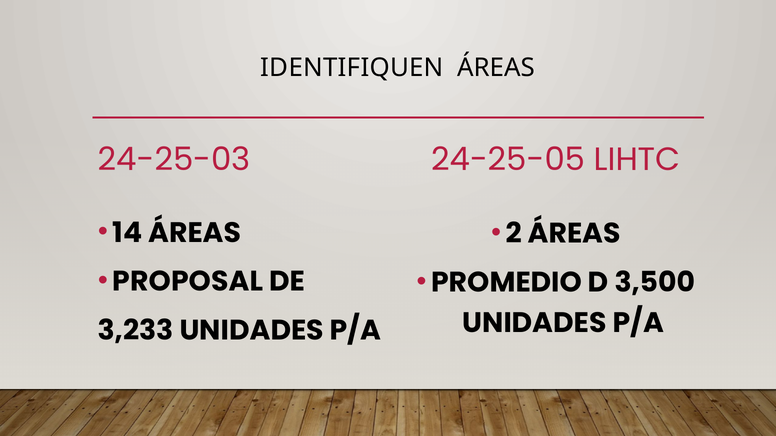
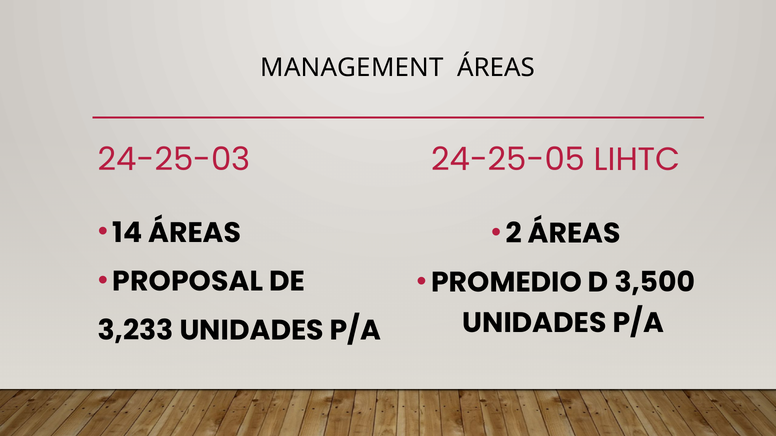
IDENTIFIQUEN: IDENTIFIQUEN -> MANAGEMENT
